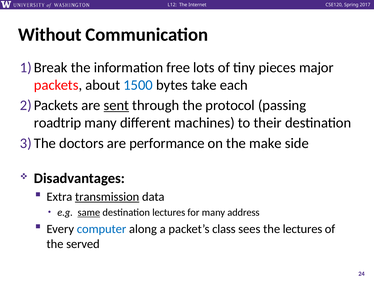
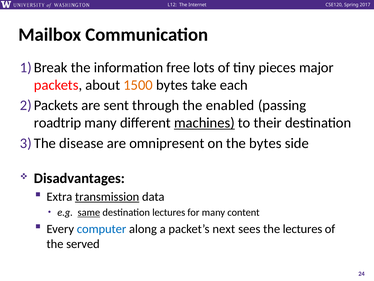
Without: Without -> Mailbox
1500 colour: blue -> orange
sent underline: present -> none
protocol: protocol -> enabled
machines underline: none -> present
doctors: doctors -> disease
performance: performance -> omnipresent
the make: make -> bytes
address: address -> content
class: class -> next
